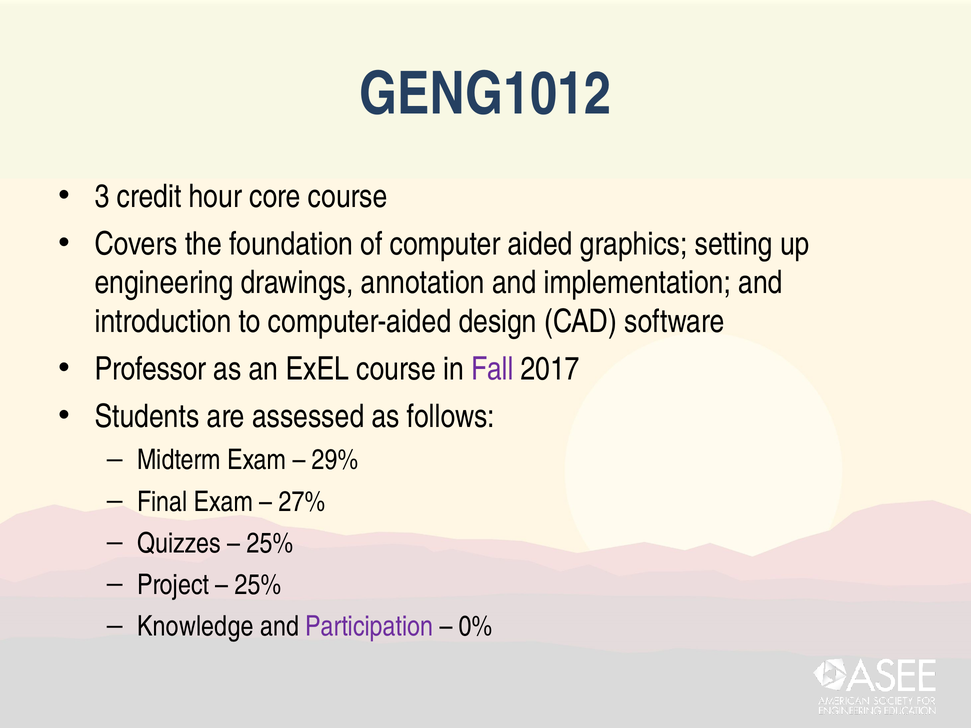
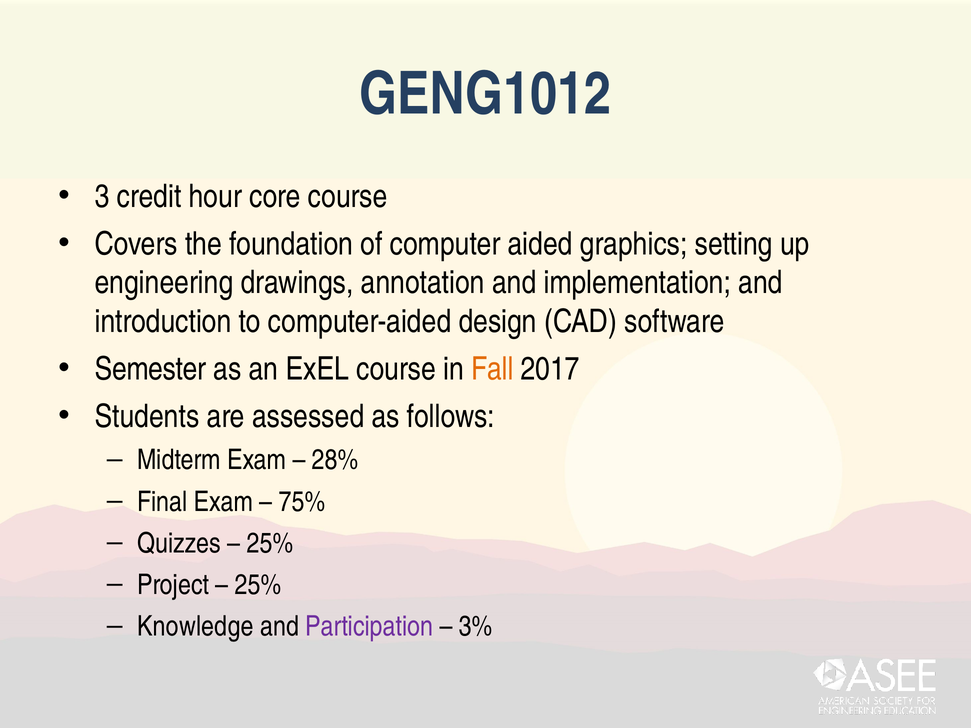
Professor: Professor -> Semester
Fall colour: purple -> orange
29%: 29% -> 28%
27%: 27% -> 75%
0%: 0% -> 3%
